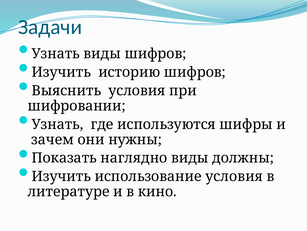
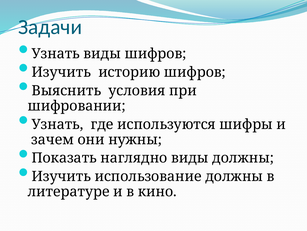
использование условия: условия -> должны
